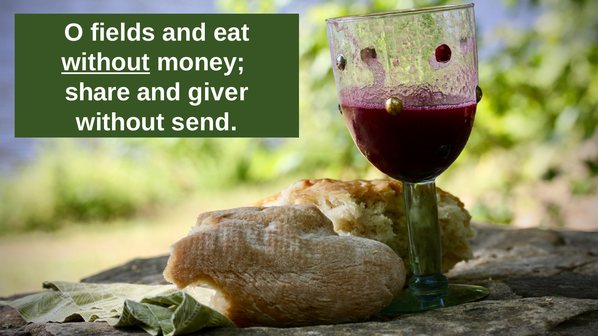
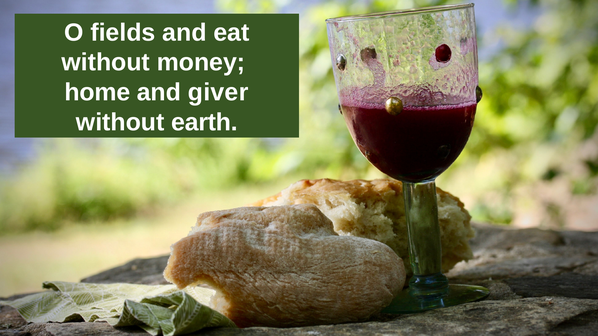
without at (106, 63) underline: present -> none
share: share -> home
send: send -> earth
